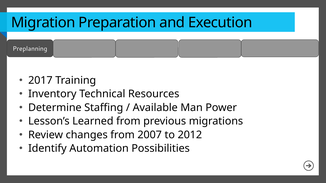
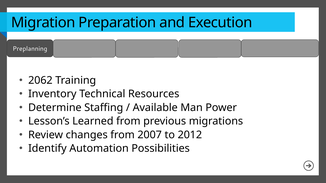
2017: 2017 -> 2062
